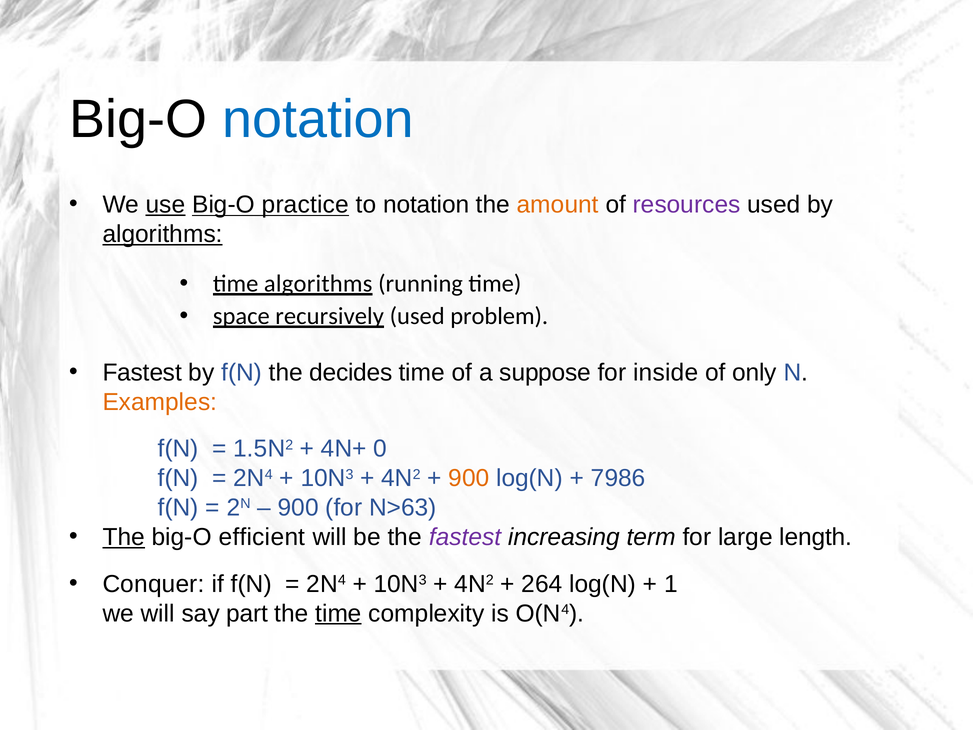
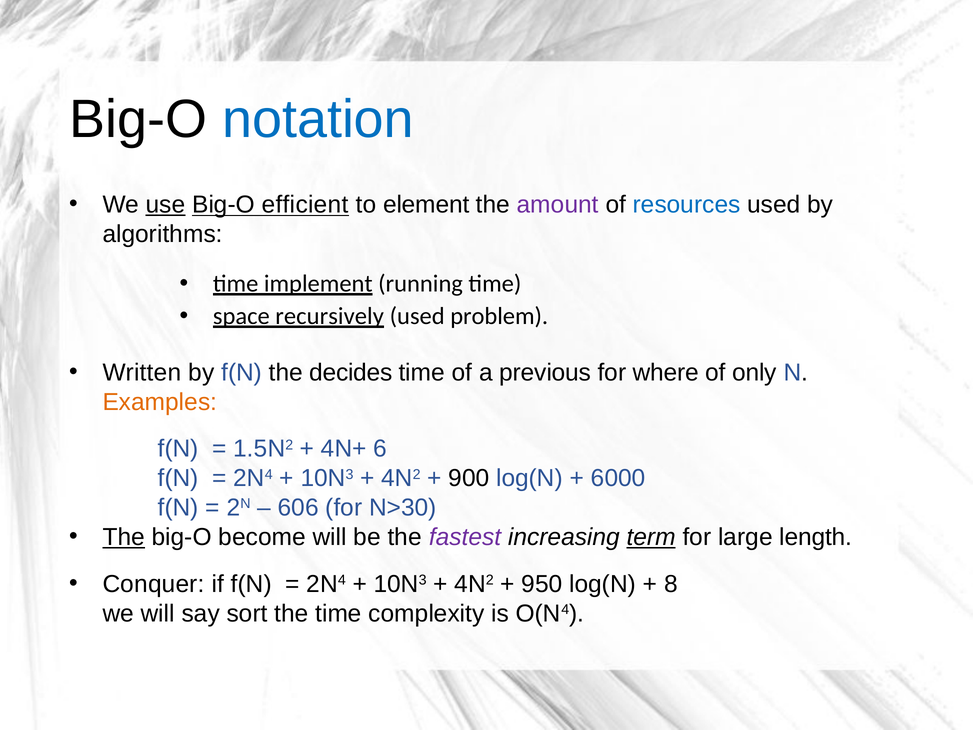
practice: practice -> efficient
to notation: notation -> element
amount colour: orange -> purple
resources colour: purple -> blue
algorithms at (163, 234) underline: present -> none
time algorithms: algorithms -> implement
Fastest at (142, 372): Fastest -> Written
suppose: suppose -> previous
inside: inside -> where
0: 0 -> 6
900 at (469, 478) colour: orange -> black
7986: 7986 -> 6000
900 at (298, 507): 900 -> 606
N>63: N>63 -> N>30
efficient: efficient -> become
term underline: none -> present
264: 264 -> 950
1: 1 -> 8
part: part -> sort
time at (338, 613) underline: present -> none
